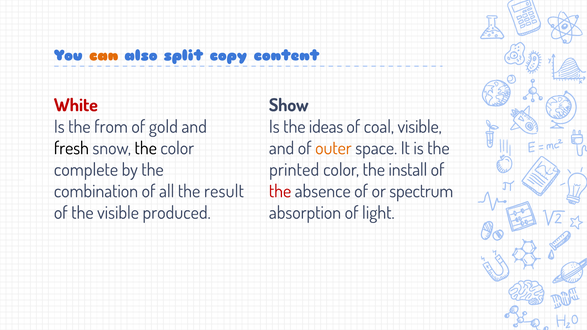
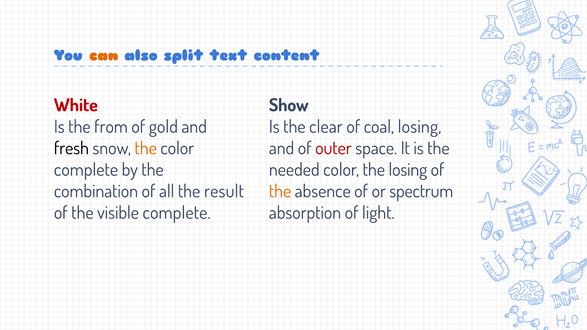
copy: copy -> text
ideas: ideas -> clear
coal visible: visible -> losing
the at (146, 148) colour: black -> orange
outer colour: orange -> red
printed: printed -> needed
the install: install -> losing
the at (280, 191) colour: red -> orange
visible produced: produced -> complete
